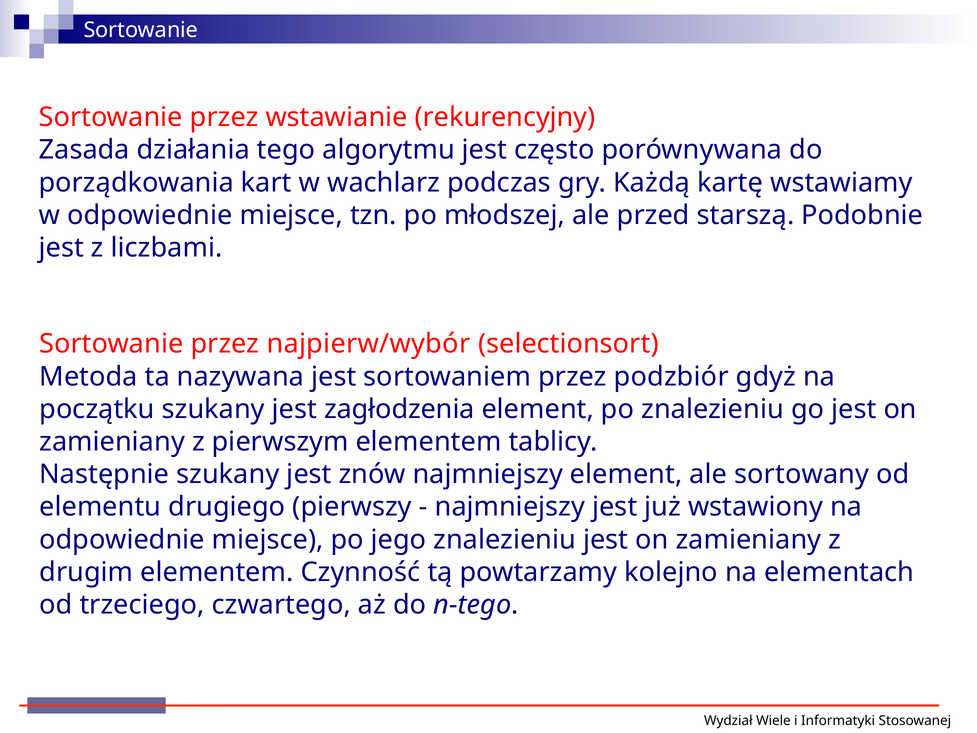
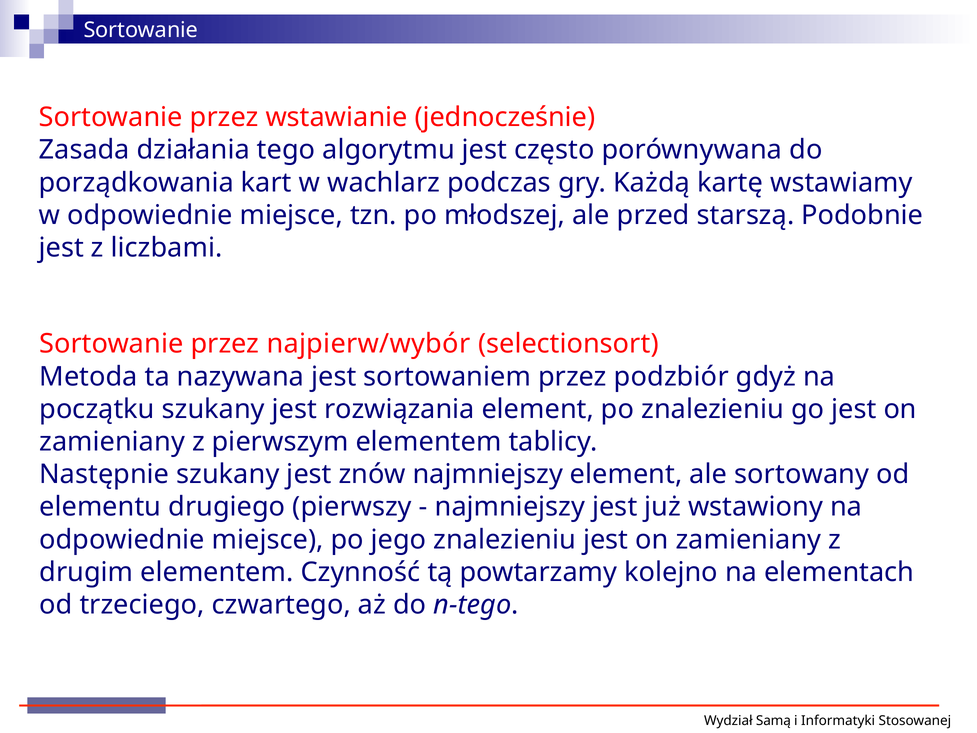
rekurencyjny: rekurencyjny -> jednocześnie
zagłodzenia: zagłodzenia -> rozwiązania
Wiele: Wiele -> Samą
